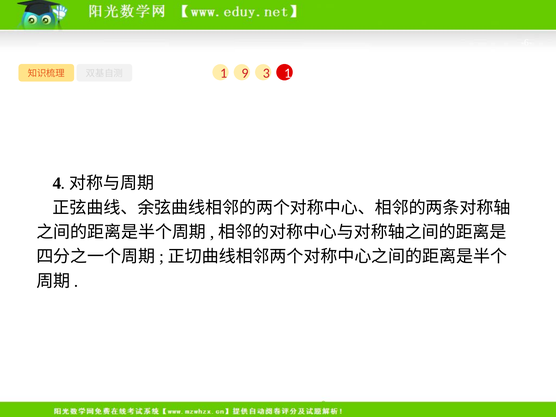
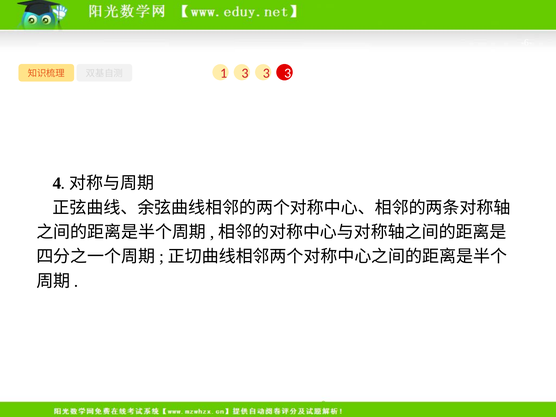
9 at (245, 73): 9 -> 3
1 at (288, 73): 1 -> 3
